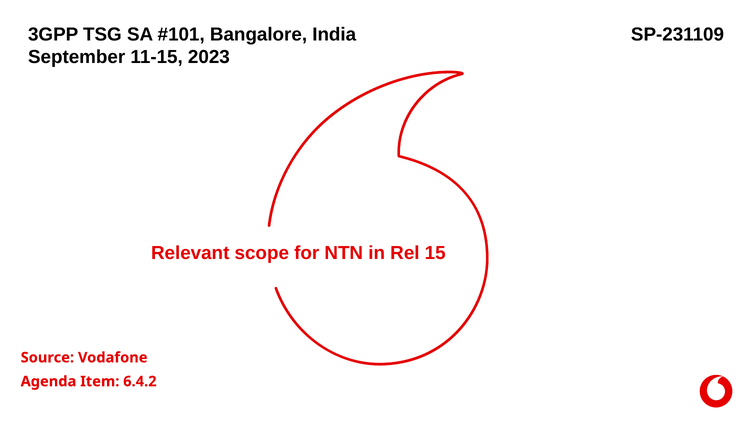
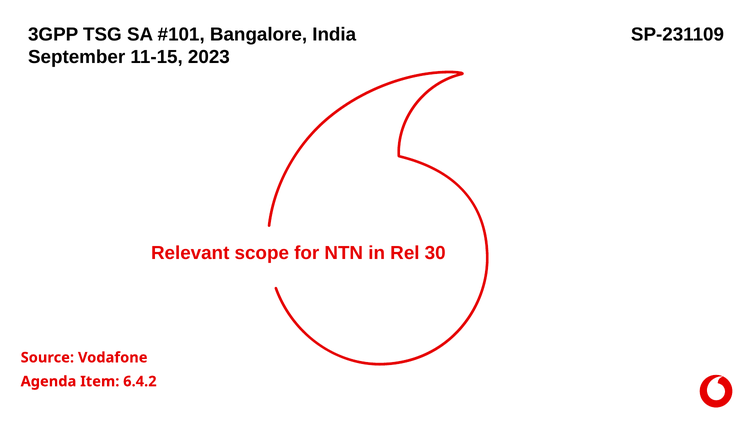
15: 15 -> 30
